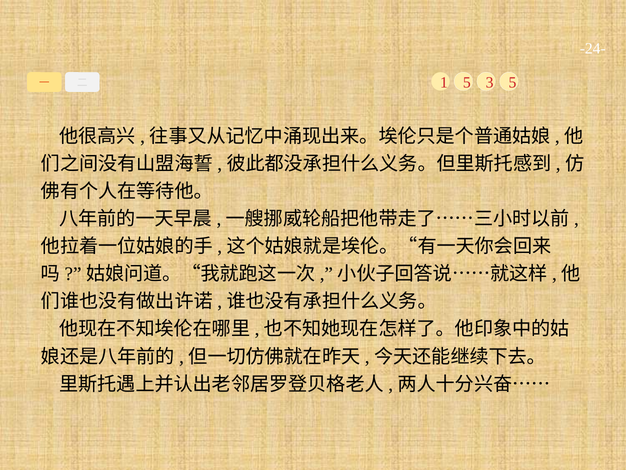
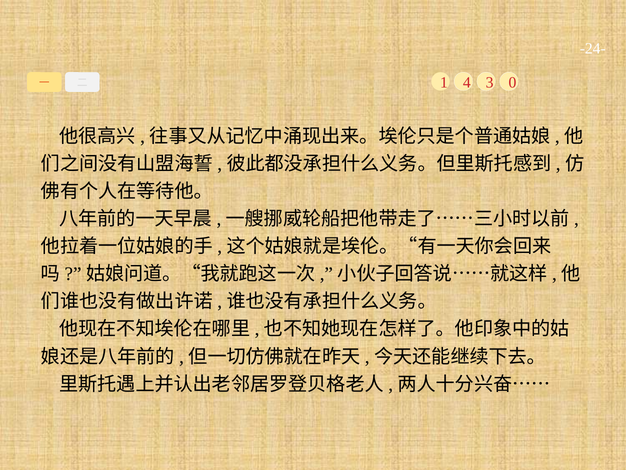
1 5: 5 -> 4
3 5: 5 -> 0
